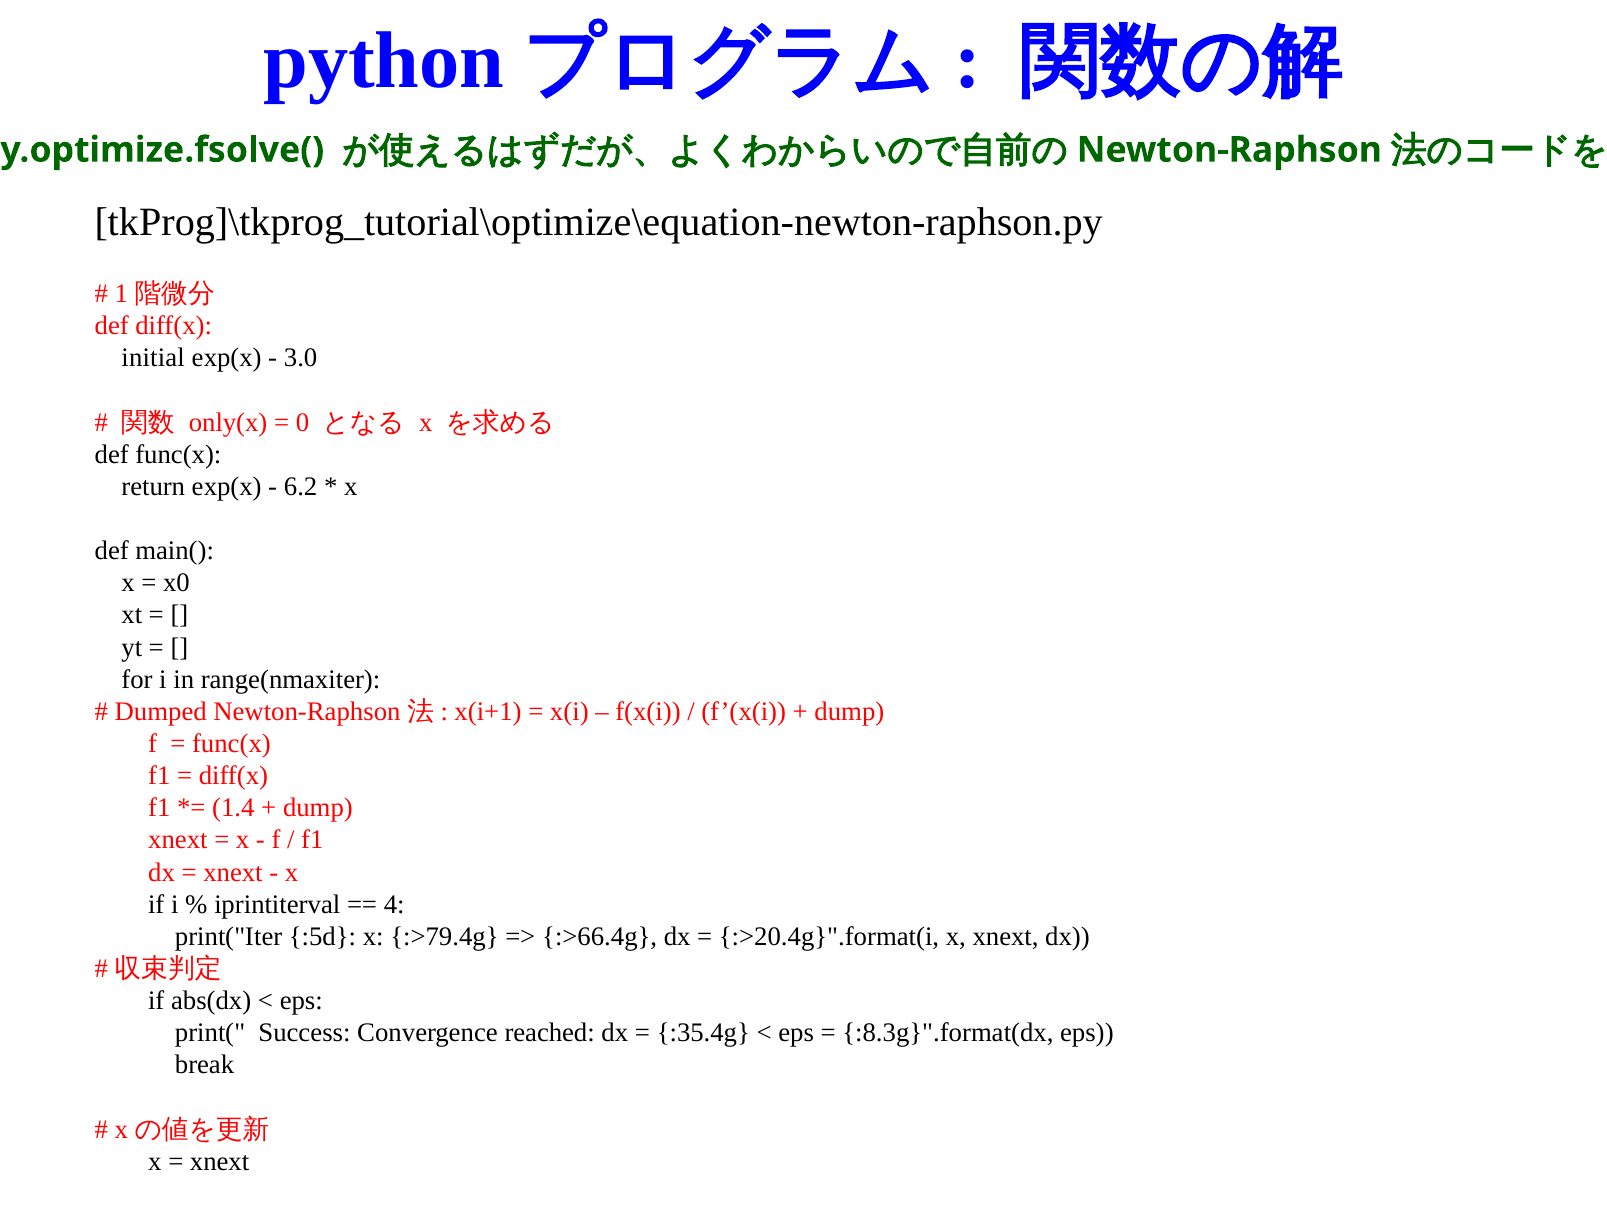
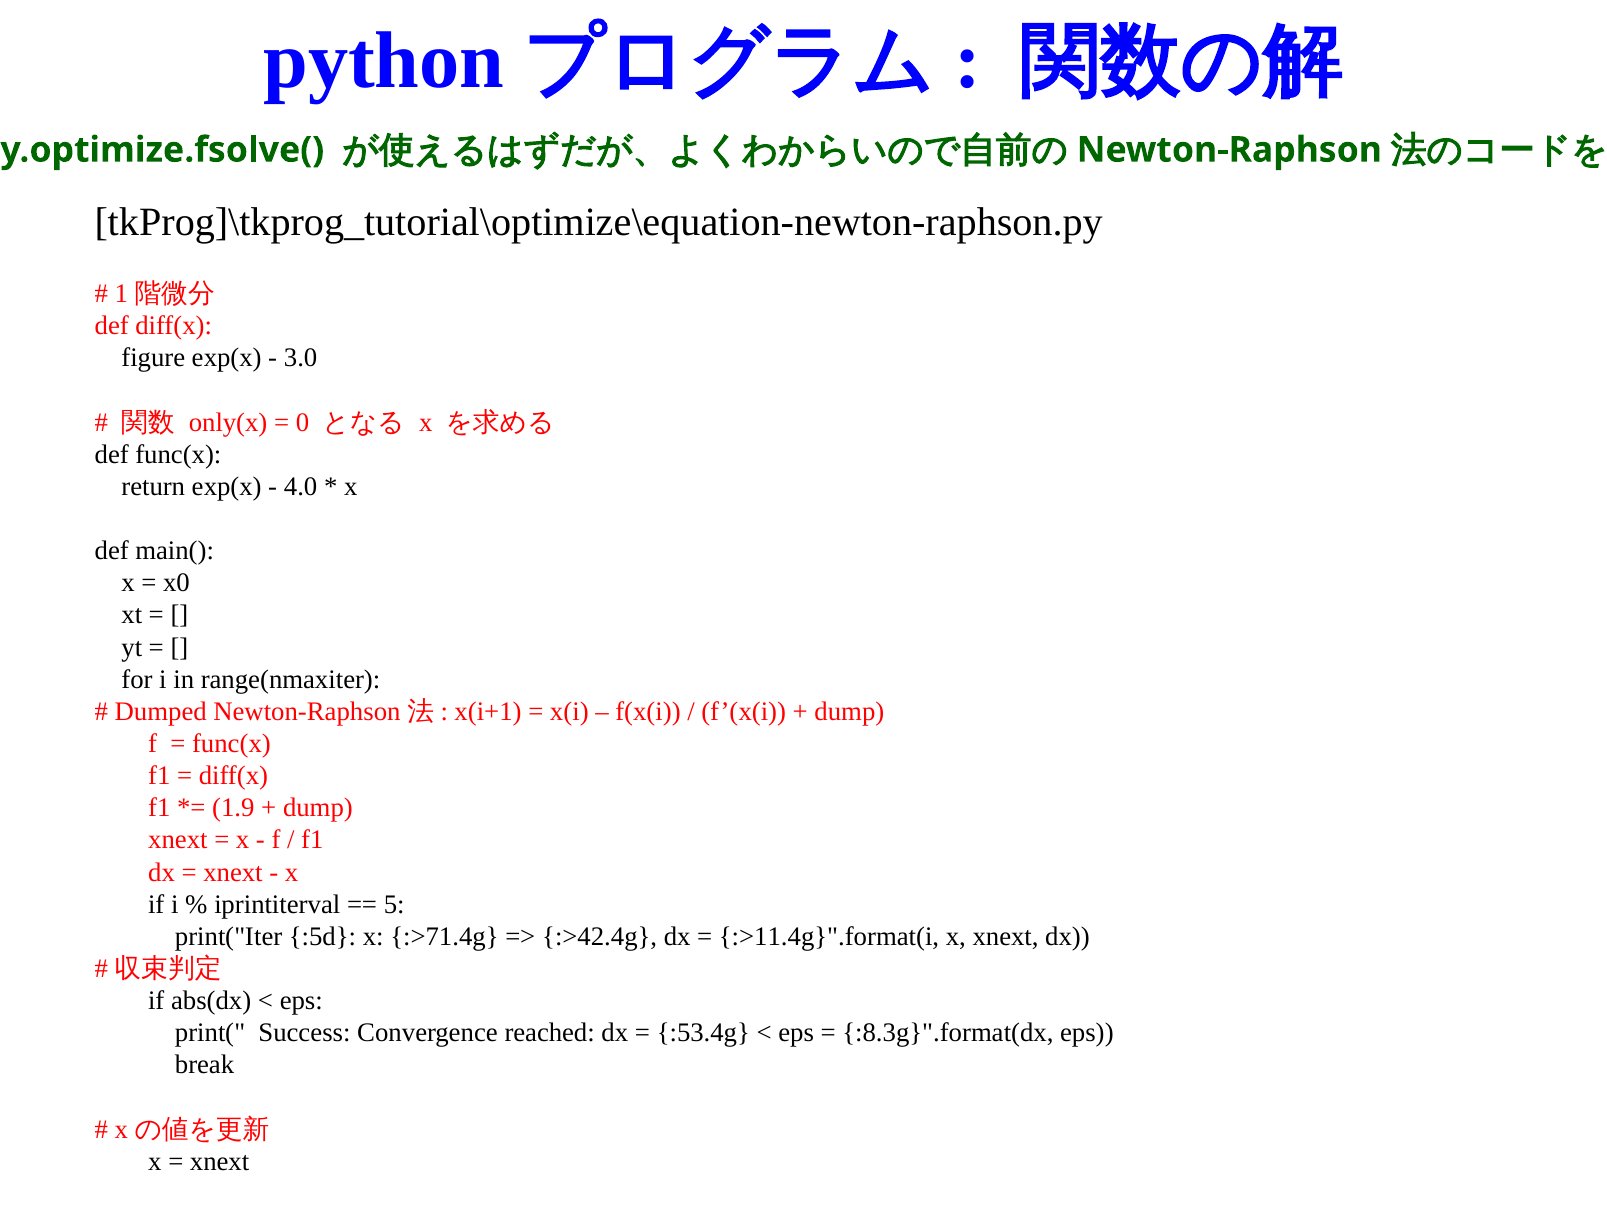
initial: initial -> figure
6.2: 6.2 -> 4.0
1.4: 1.4 -> 1.9
4: 4 -> 5
:>79.4g: :>79.4g -> :>71.4g
:>66.4g: :>66.4g -> :>42.4g
:>20.4g}".format(i: :>20.4g}".format(i -> :>11.4g}".format(i
:35.4g: :35.4g -> :53.4g
